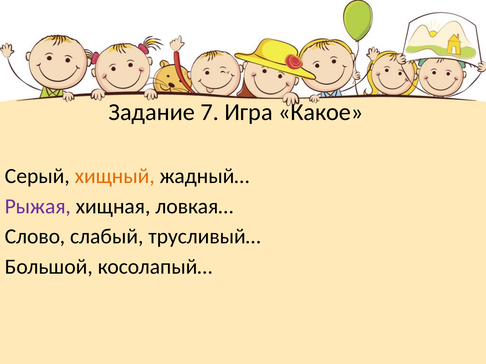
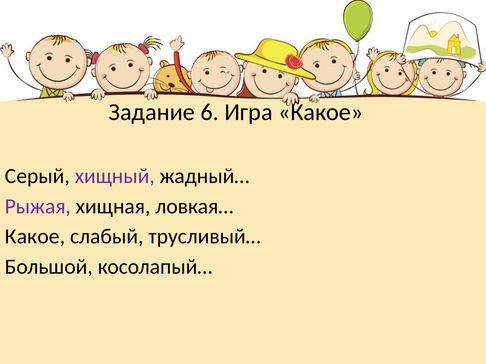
7: 7 -> 6
хищный colour: orange -> purple
Слово at (35, 237): Слово -> Какое
